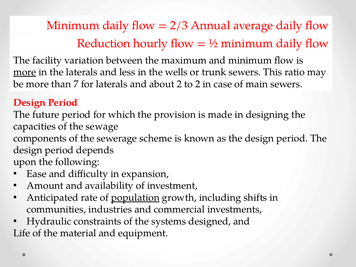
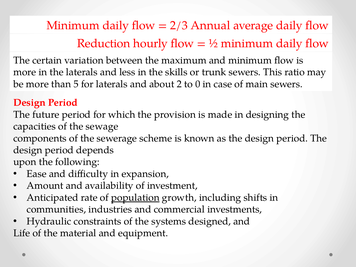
facility: facility -> certain
more at (25, 72) underline: present -> none
wells: wells -> skills
7: 7 -> 5
to 2: 2 -> 0
